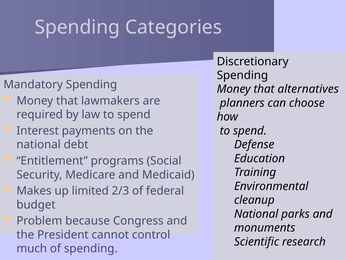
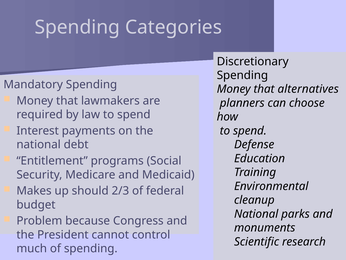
limited: limited -> should
